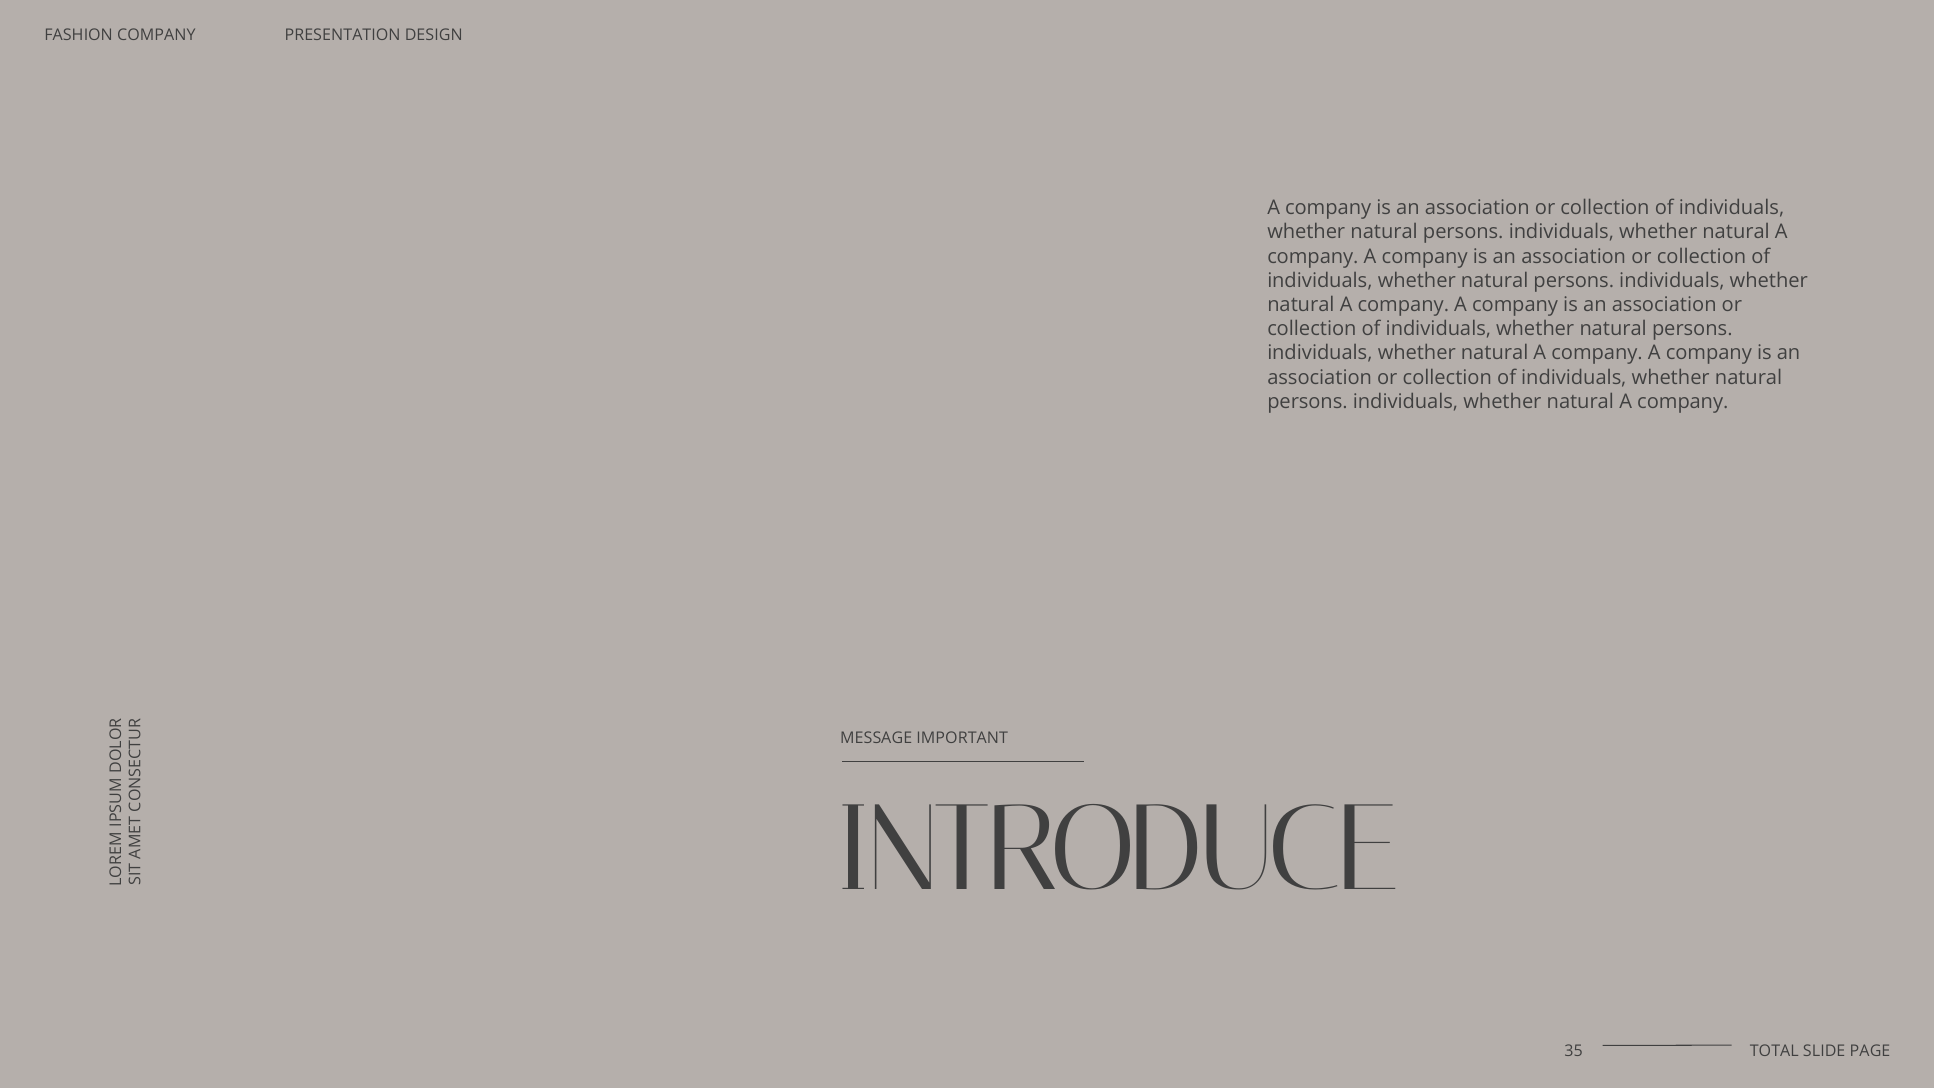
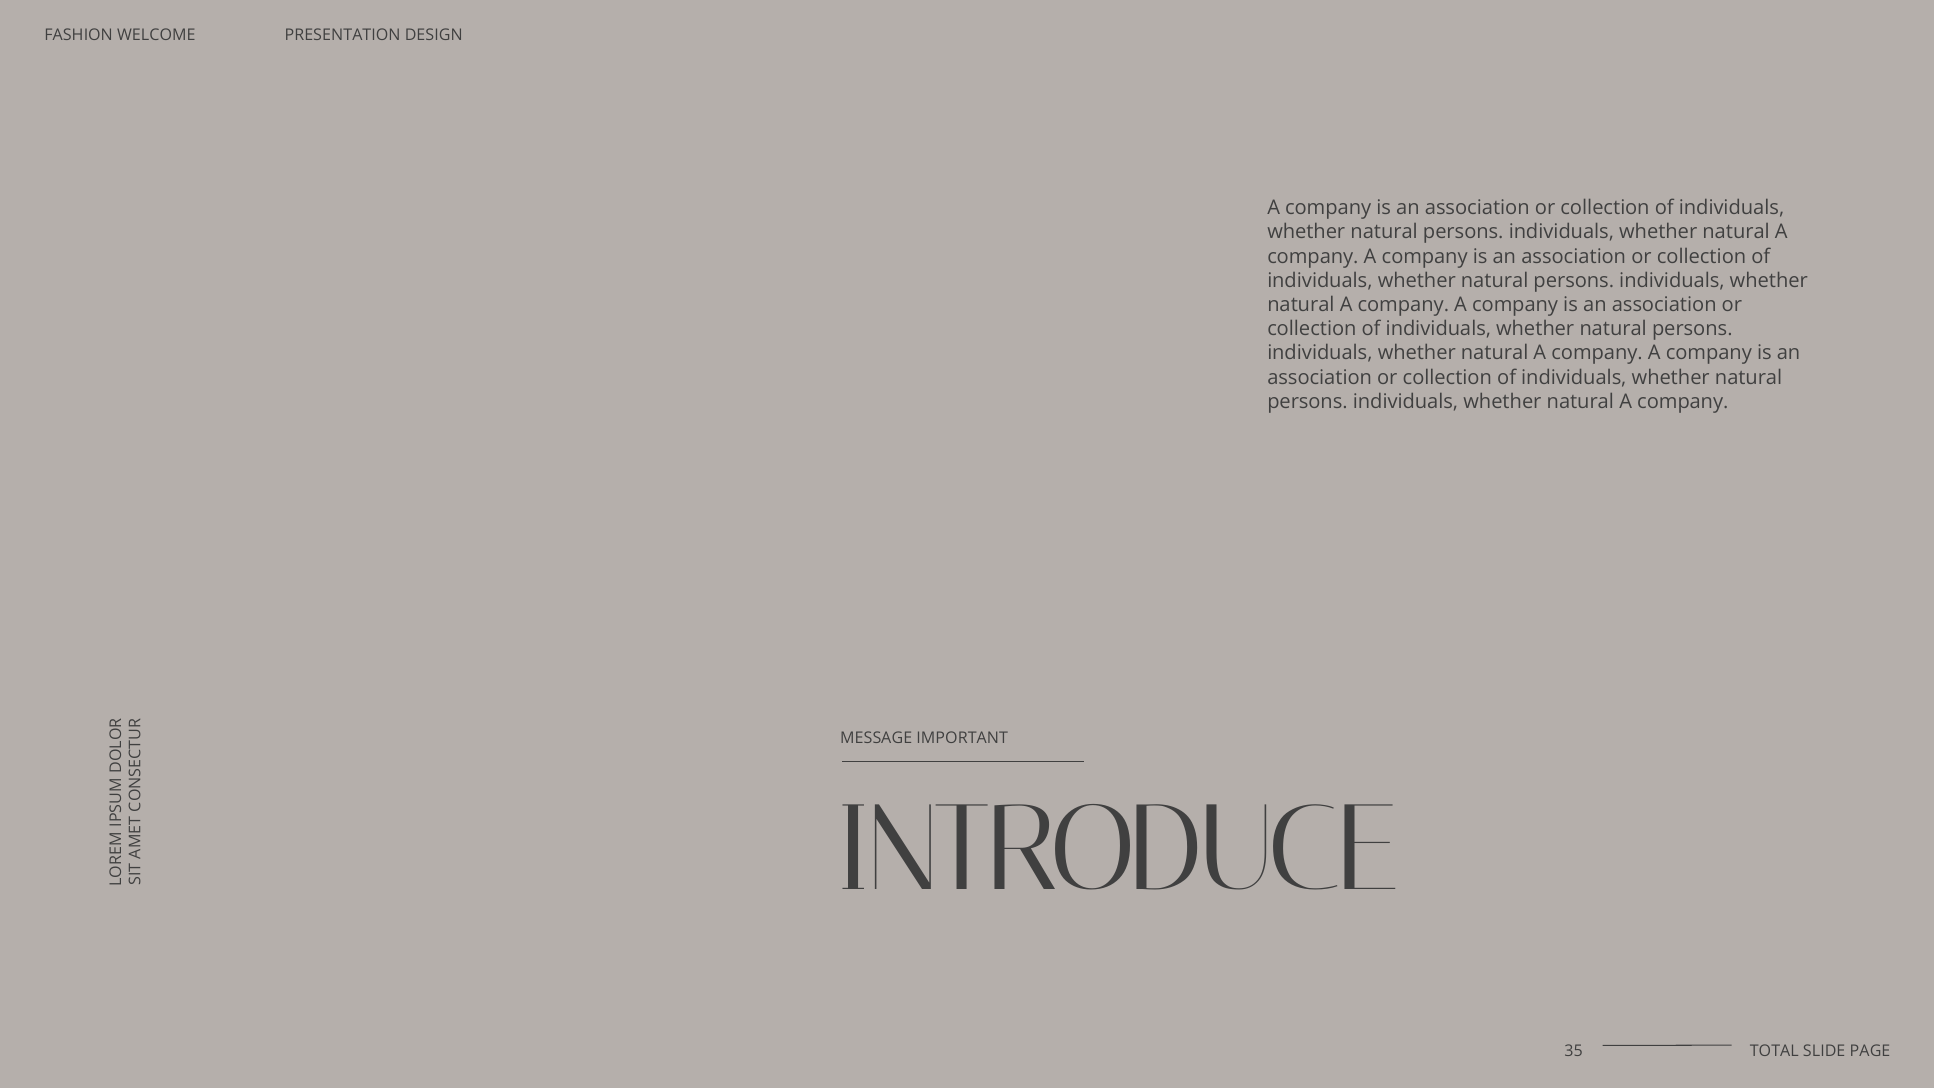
FASHION COMPANY: COMPANY -> WELCOME
